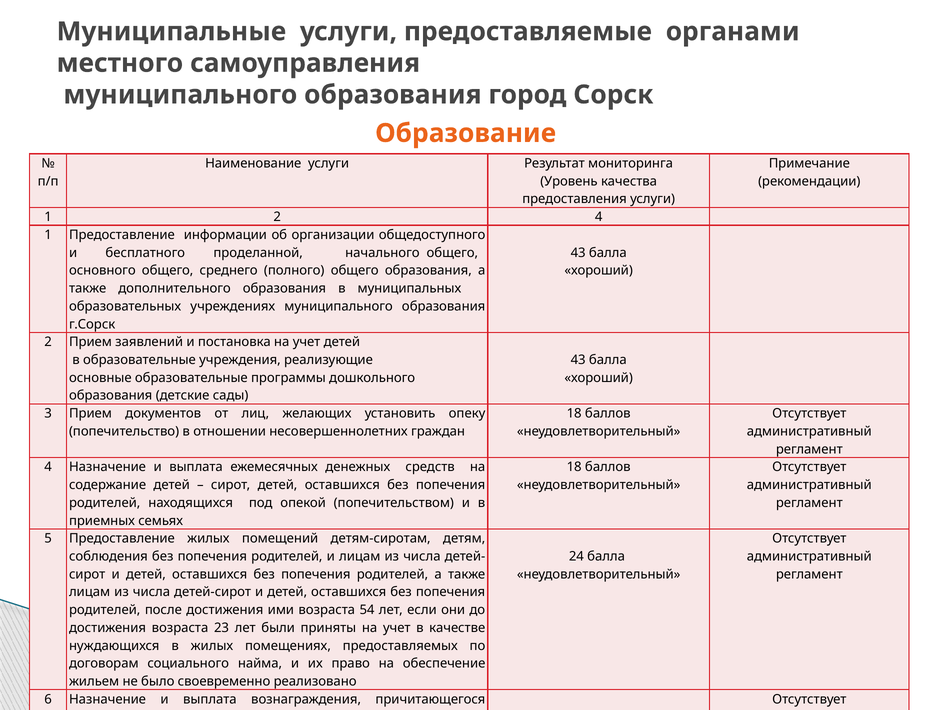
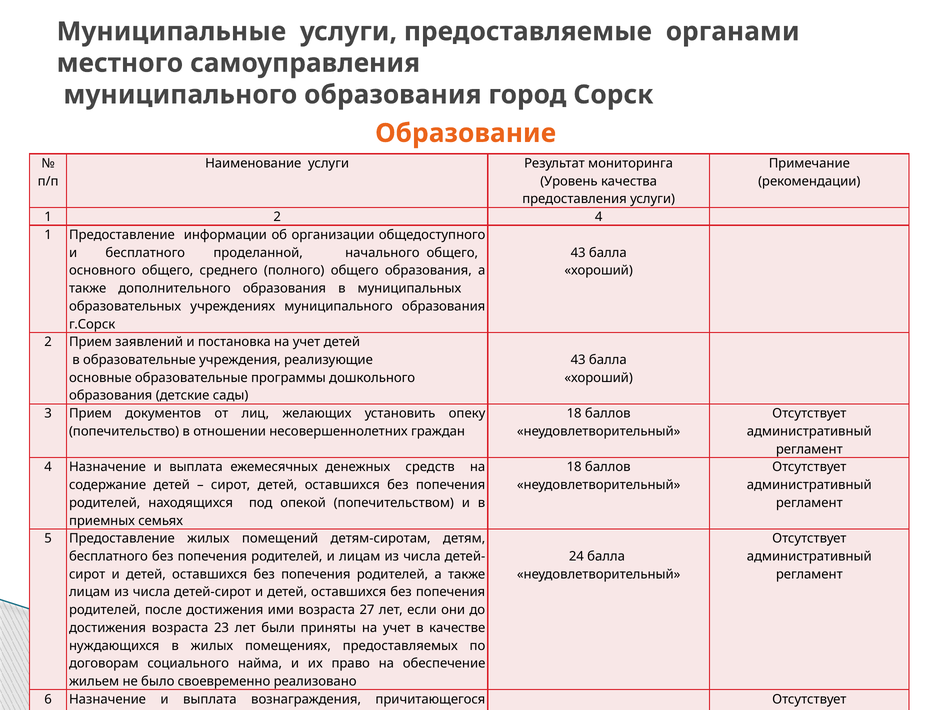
соблюдения at (108, 556): соблюдения -> бесплатного
54: 54 -> 27
